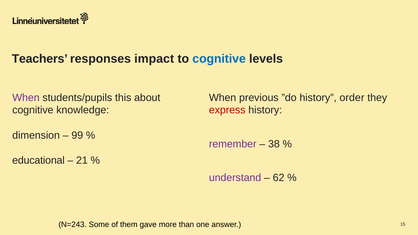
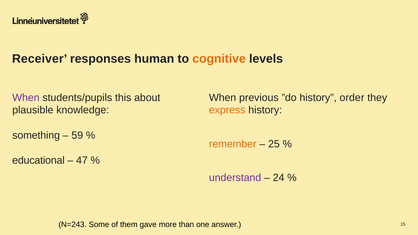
Teachers: Teachers -> Receiver
impact: impact -> human
cognitive at (219, 59) colour: blue -> orange
cognitive at (33, 110): cognitive -> plausible
express colour: red -> orange
dimension: dimension -> something
99: 99 -> 59
remember colour: purple -> orange
38: 38 -> 25
21: 21 -> 47
62: 62 -> 24
